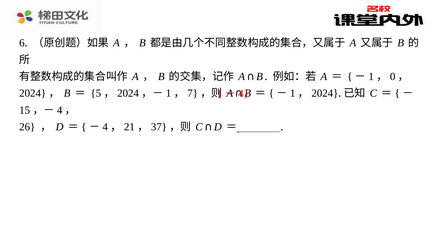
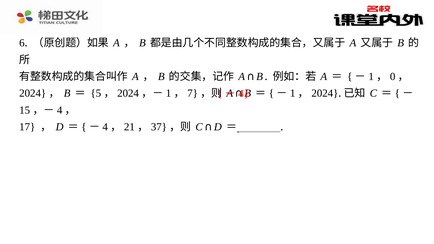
26: 26 -> 17
